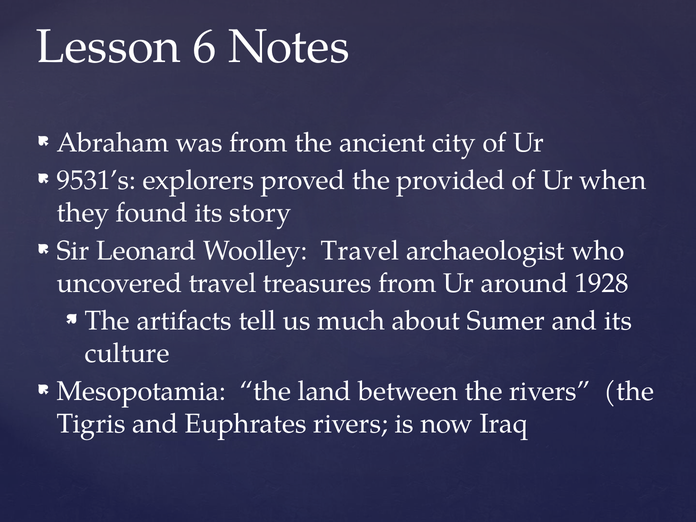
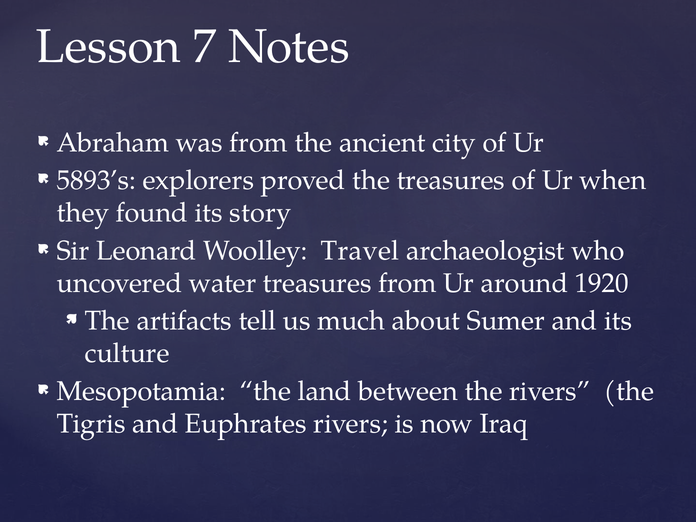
6: 6 -> 7
9531’s: 9531’s -> 5893’s
the provided: provided -> treasures
uncovered travel: travel -> water
1928: 1928 -> 1920
